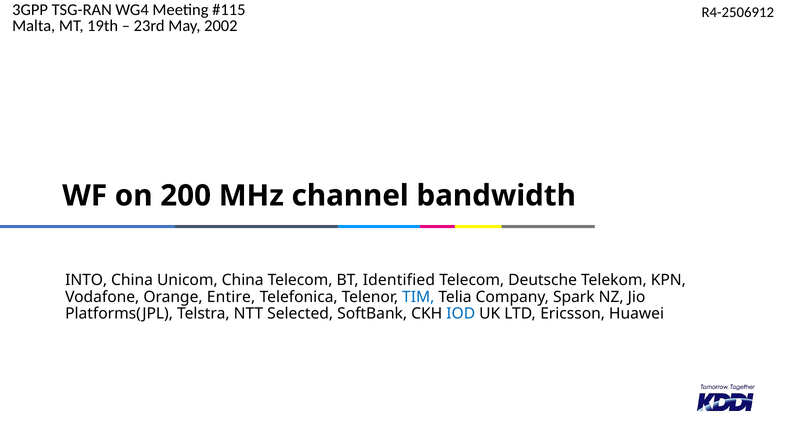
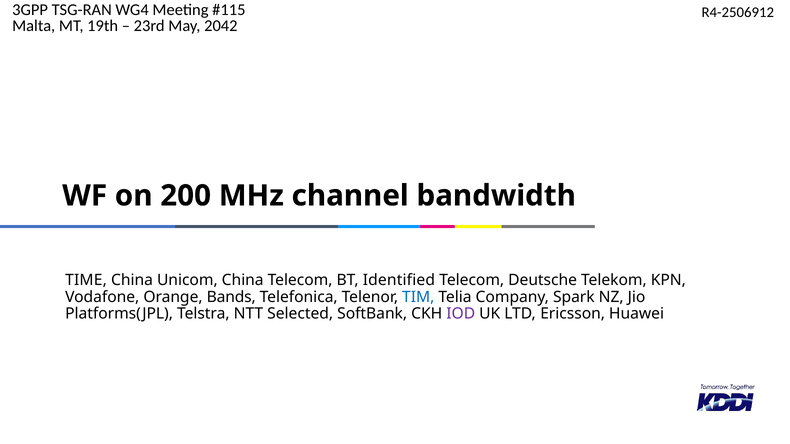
2002: 2002 -> 2042
INTO: INTO -> TIME
Entire: Entire -> Bands
IOD colour: blue -> purple
